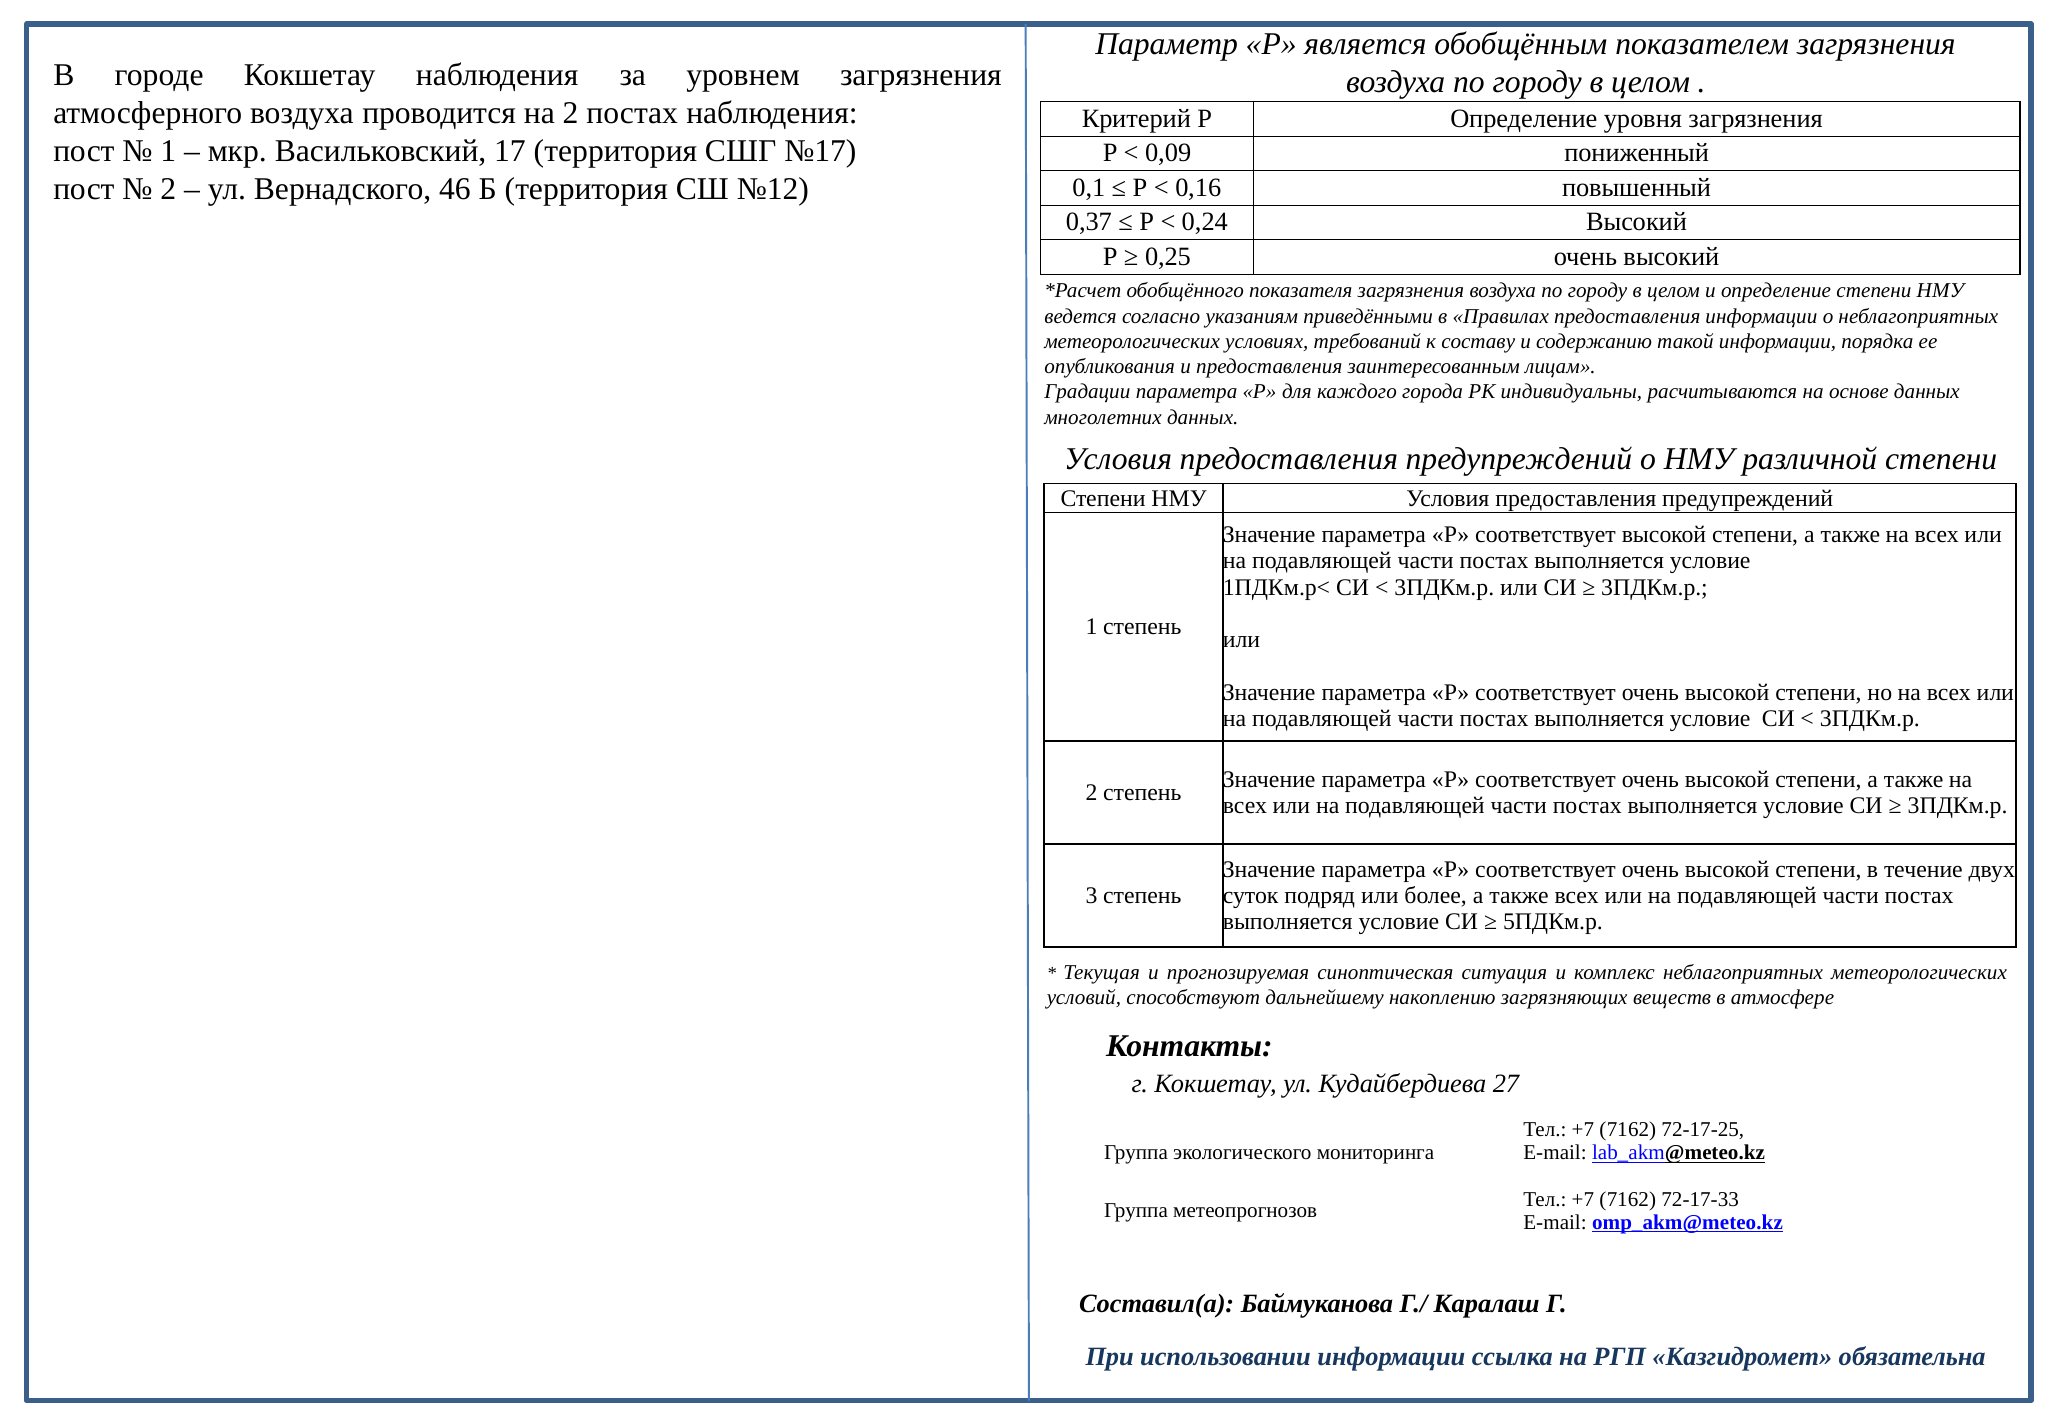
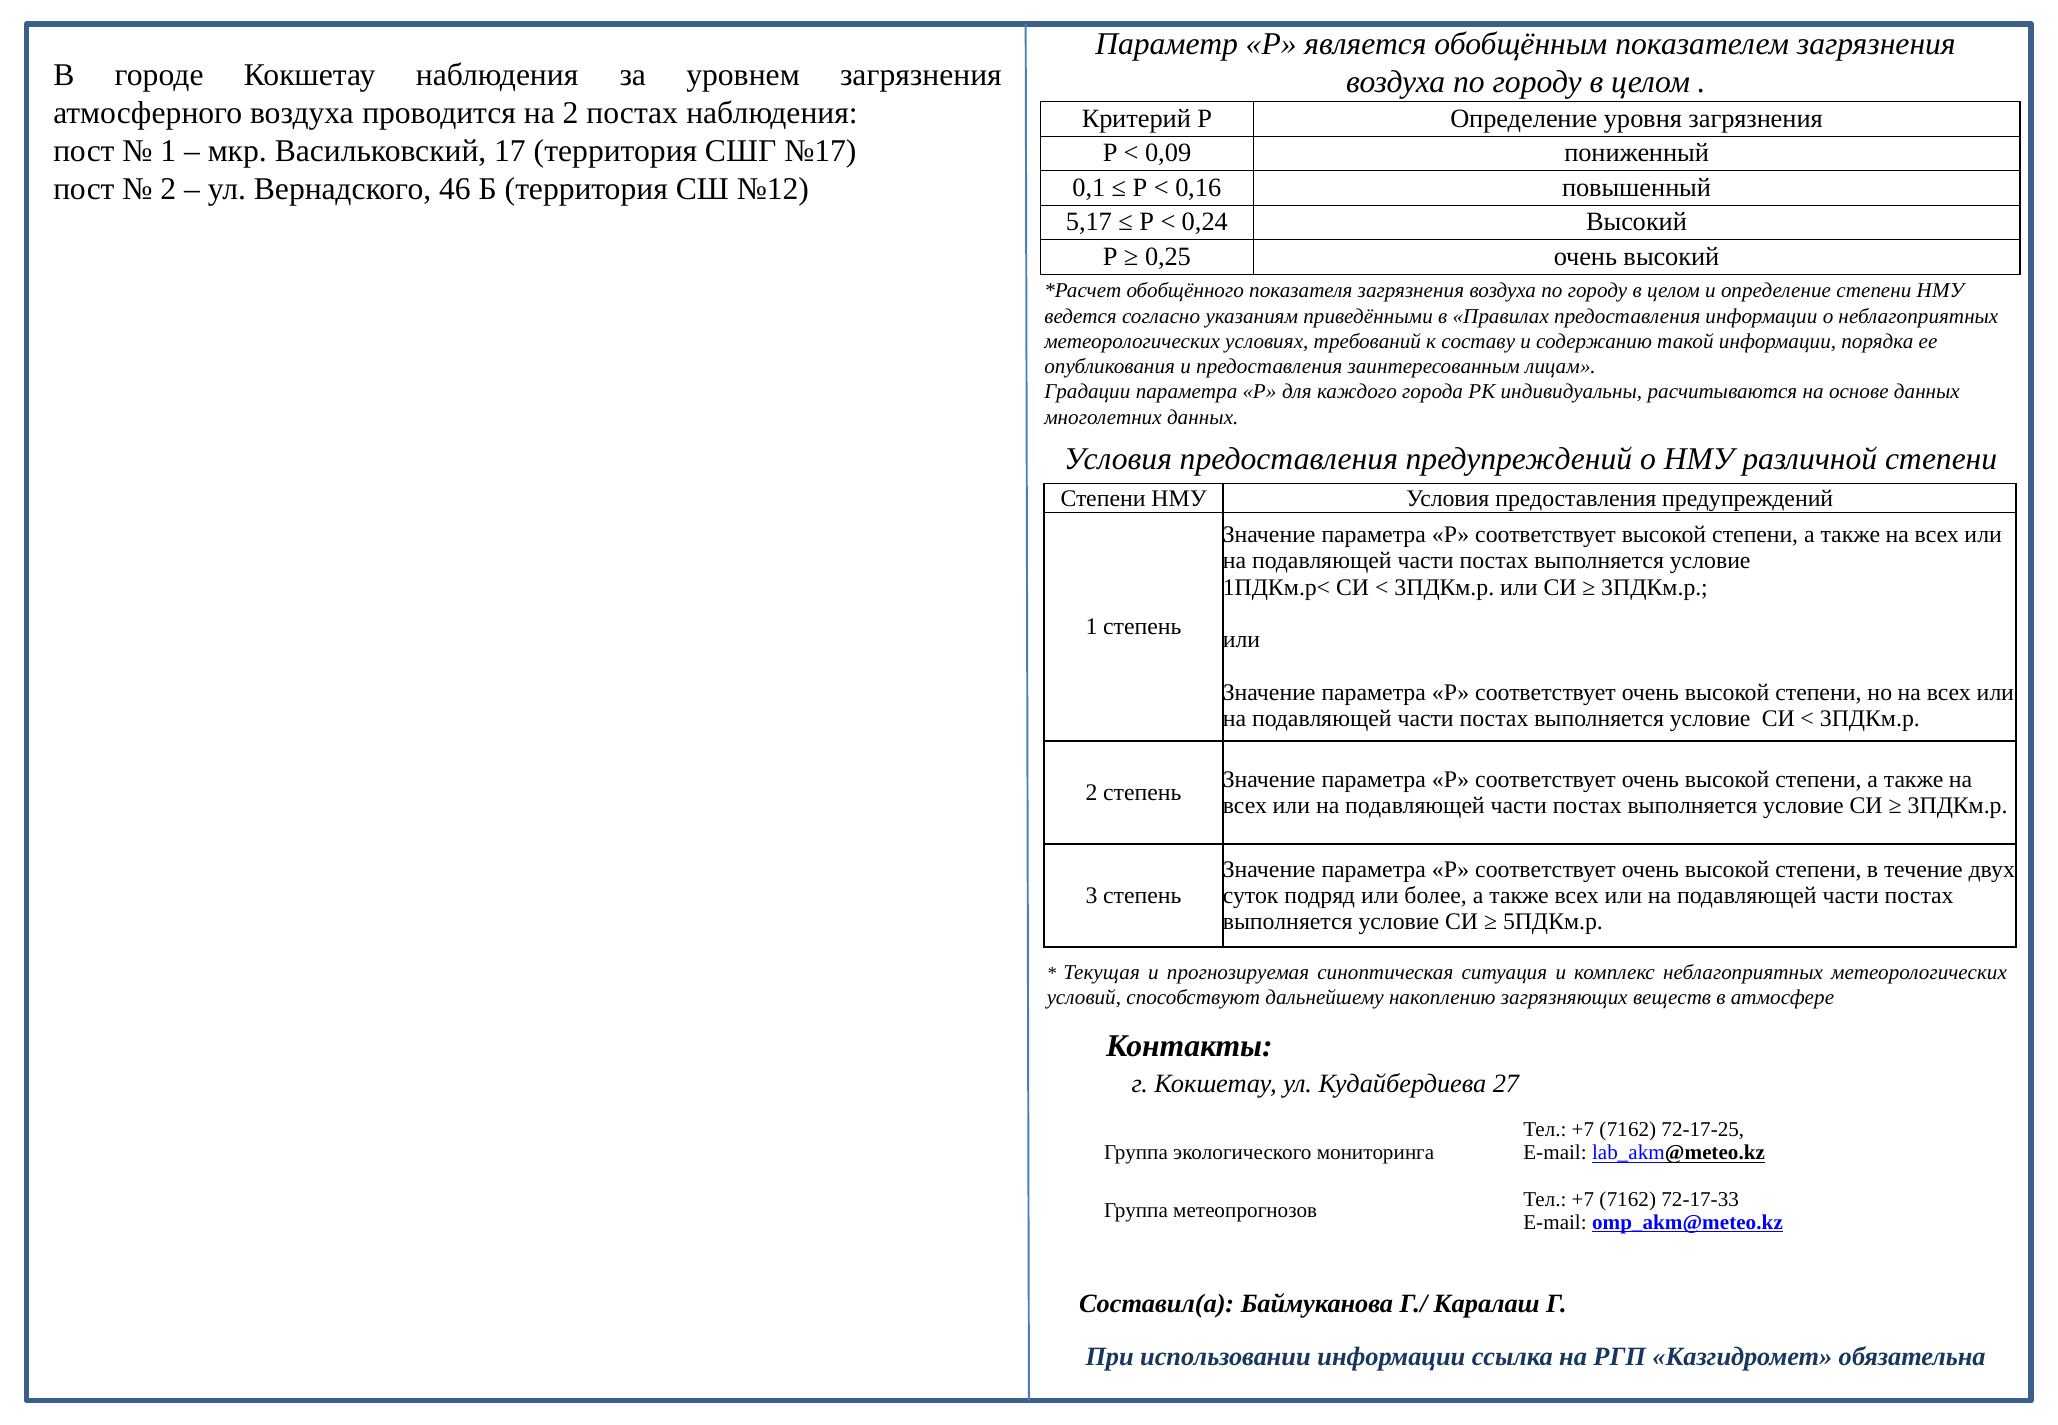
0,37: 0,37 -> 5,17
